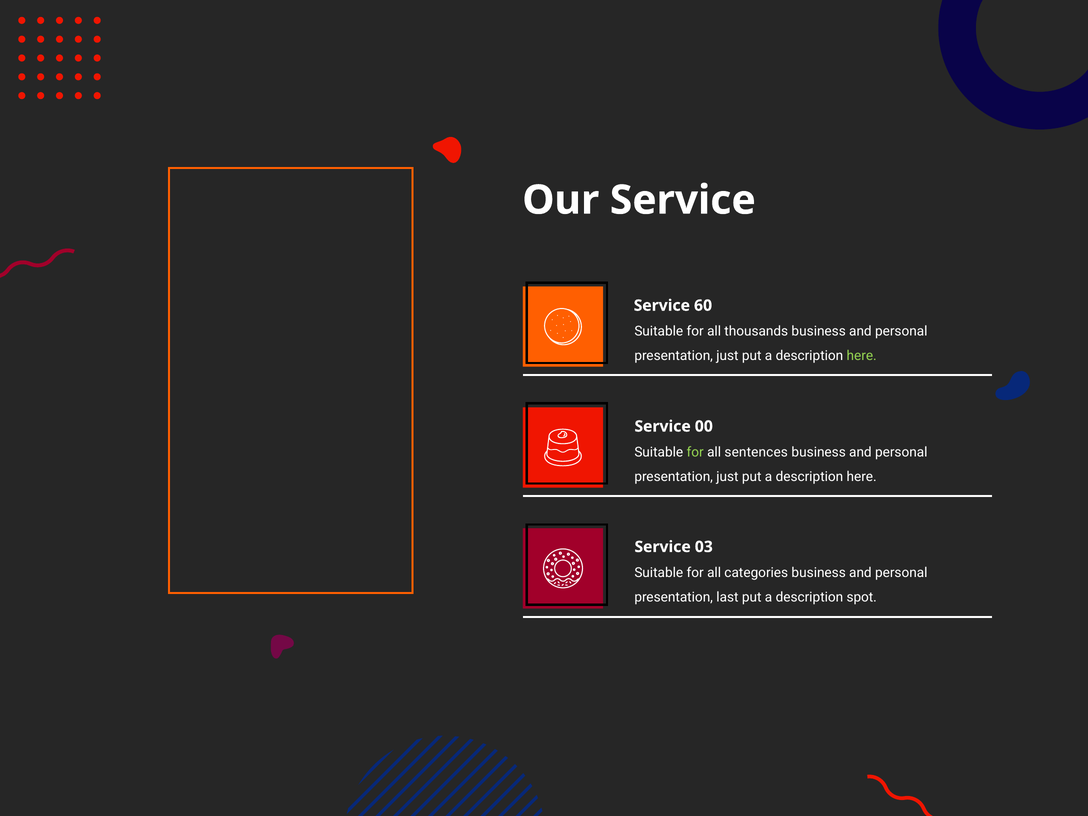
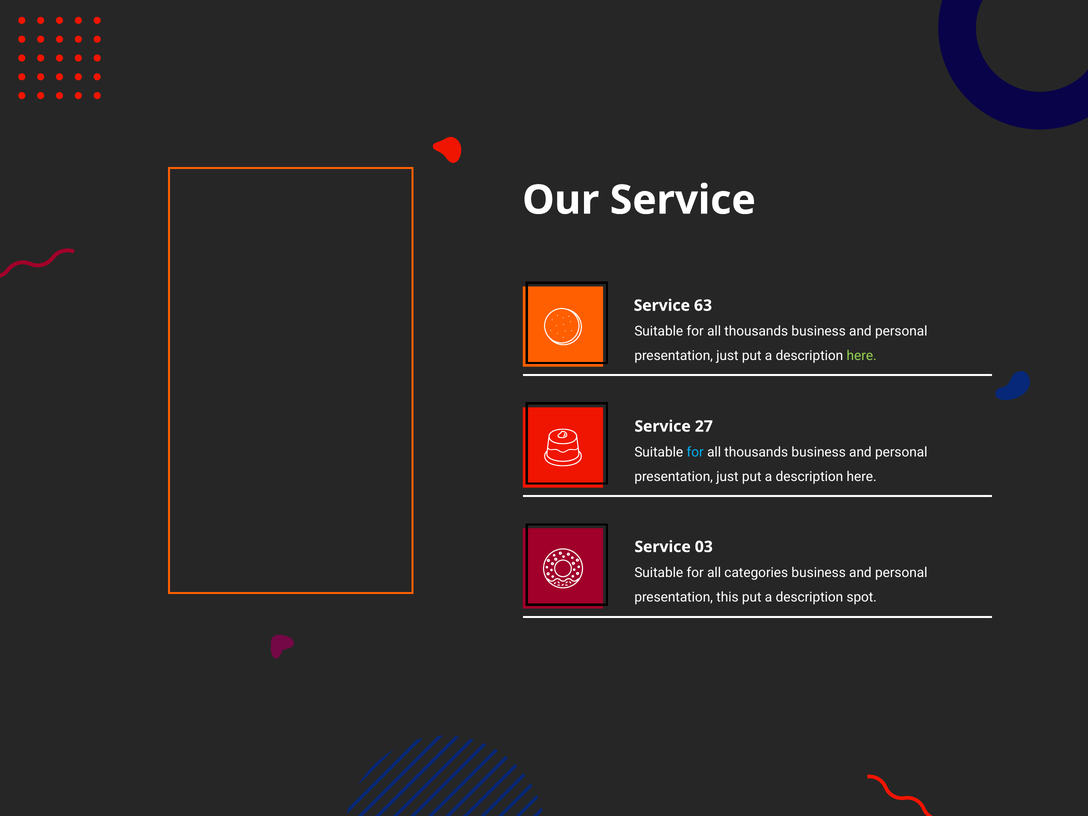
60: 60 -> 63
00: 00 -> 27
for at (695, 452) colour: light green -> light blue
sentences at (756, 452): sentences -> thousands
last: last -> this
